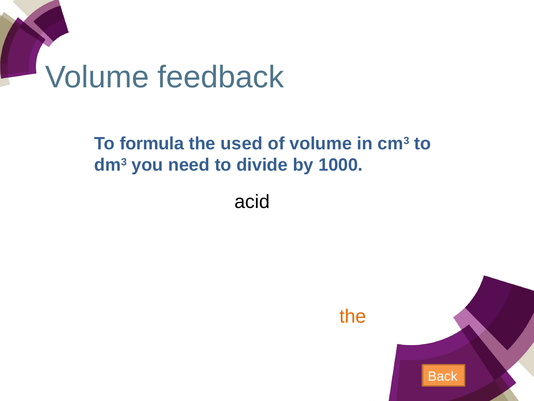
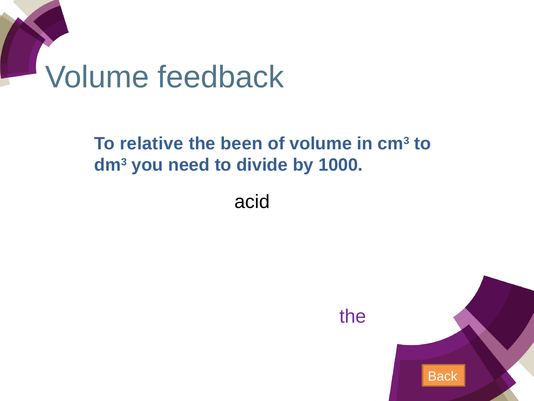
formula: formula -> relative
the used: used -> been
the at (353, 316) colour: orange -> purple
